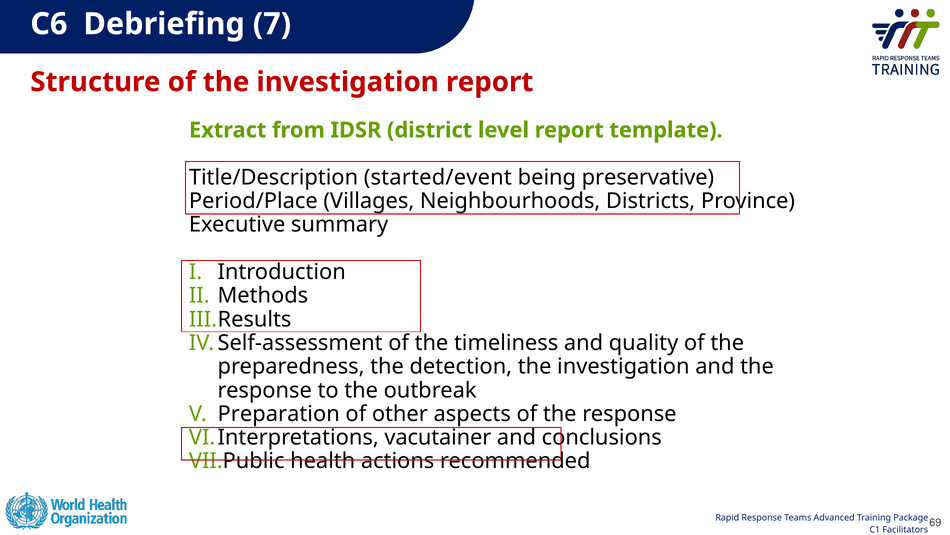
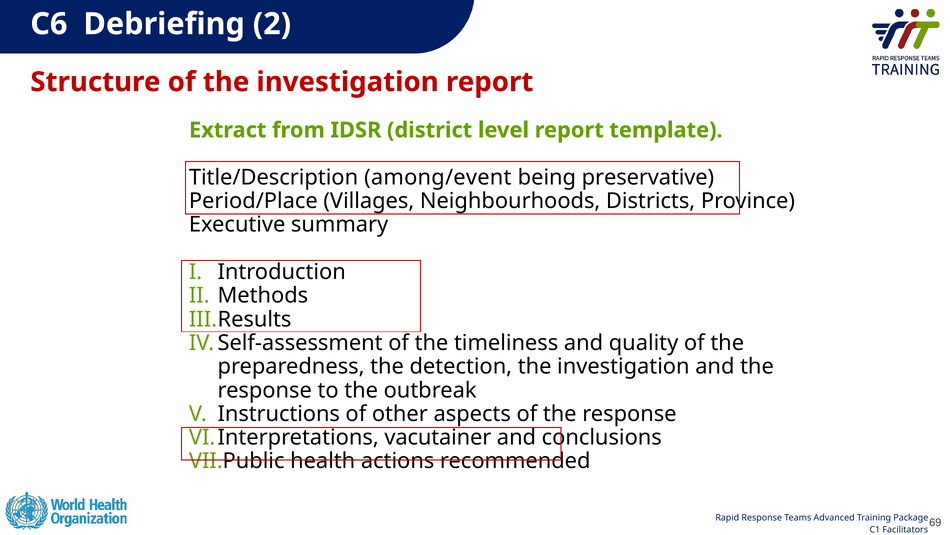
7: 7 -> 2
started/event: started/event -> among/event
Preparation: Preparation -> Instructions
